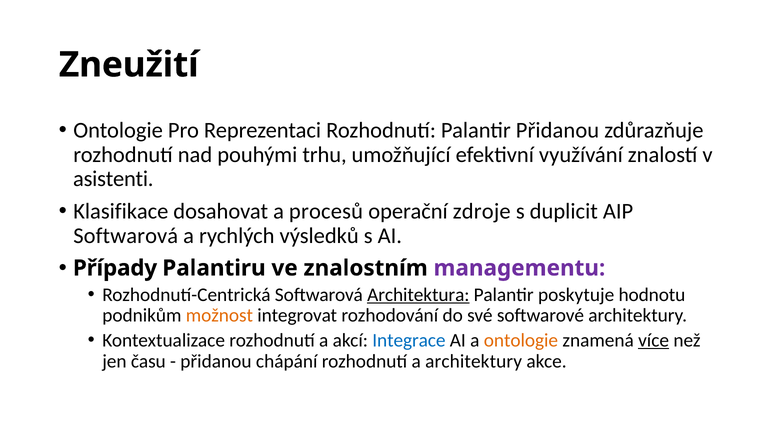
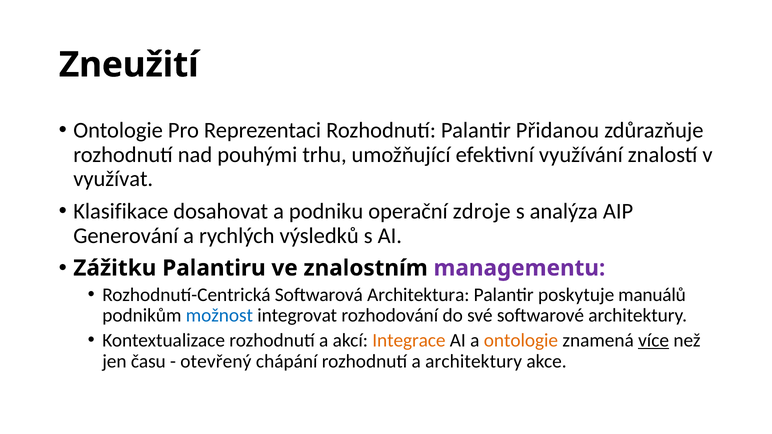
asistenti: asistenti -> využívat
procesů: procesů -> podniku
duplicit: duplicit -> analýza
Softwarová at (126, 236): Softwarová -> Generování
Případy: Případy -> Zážitku
Architektura underline: present -> none
hodnotu: hodnotu -> manuálů
možnost colour: orange -> blue
Integrace colour: blue -> orange
přidanou at (216, 361): přidanou -> otevřený
